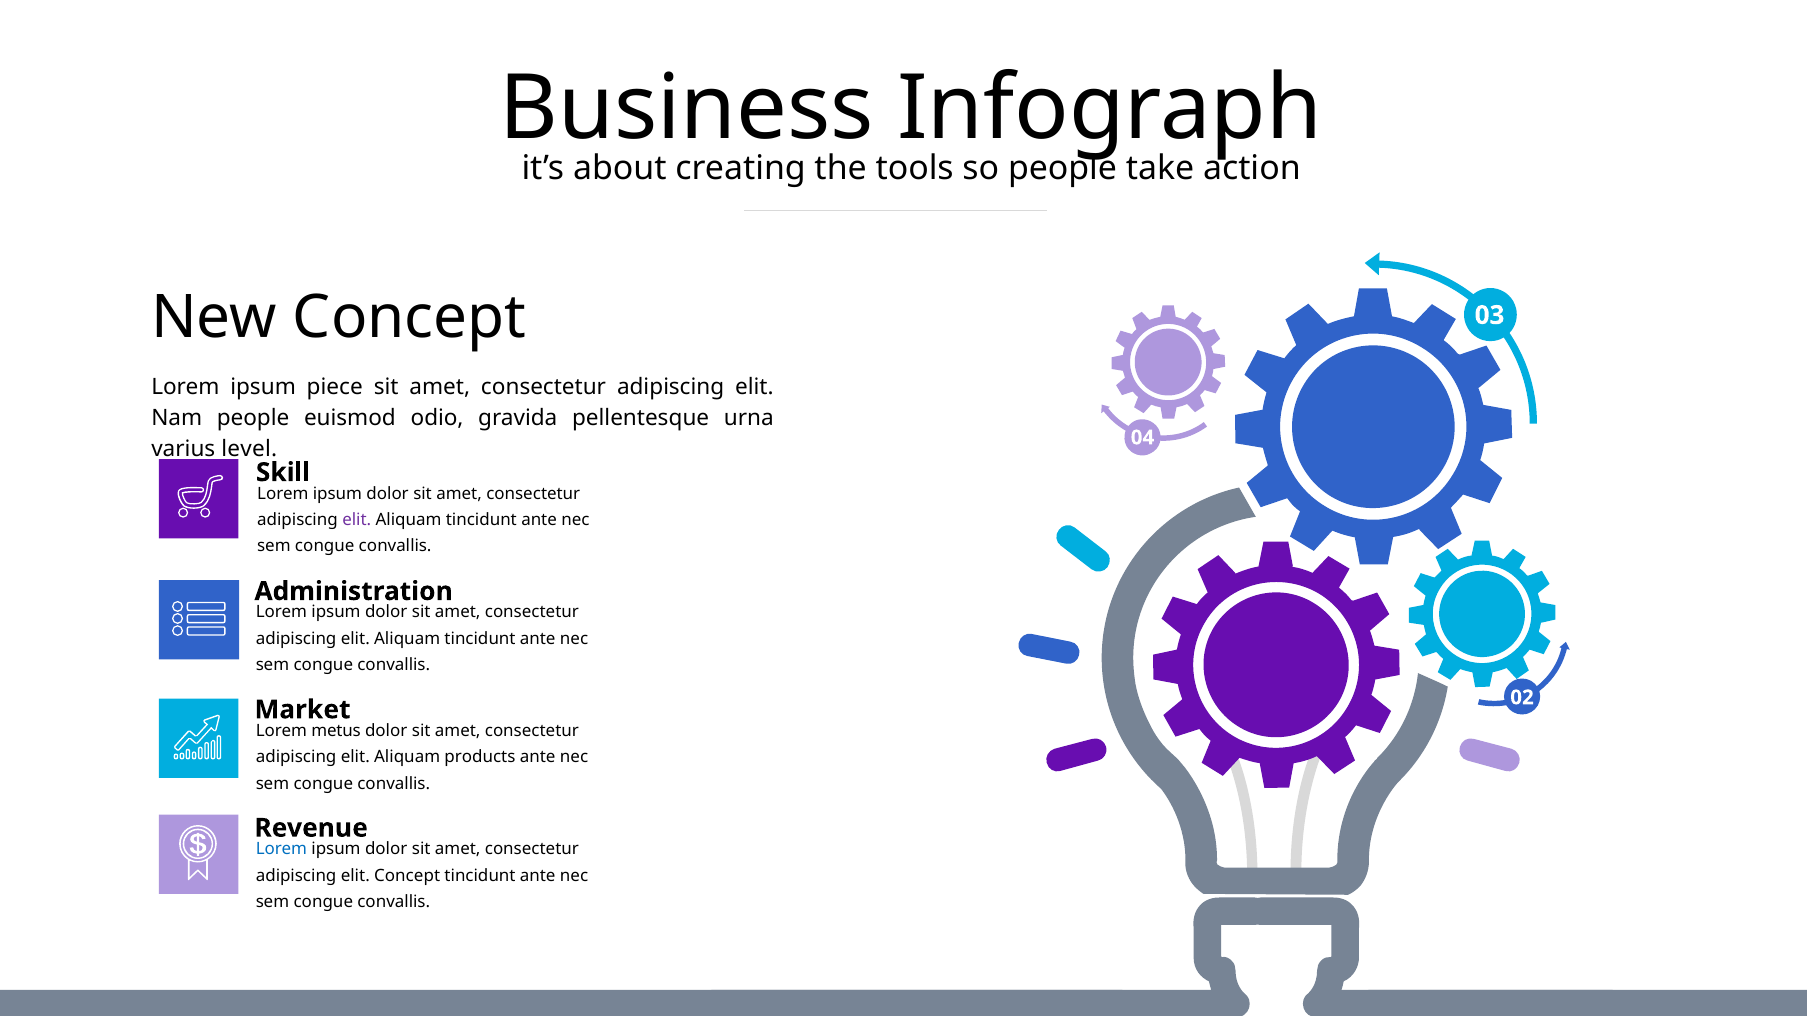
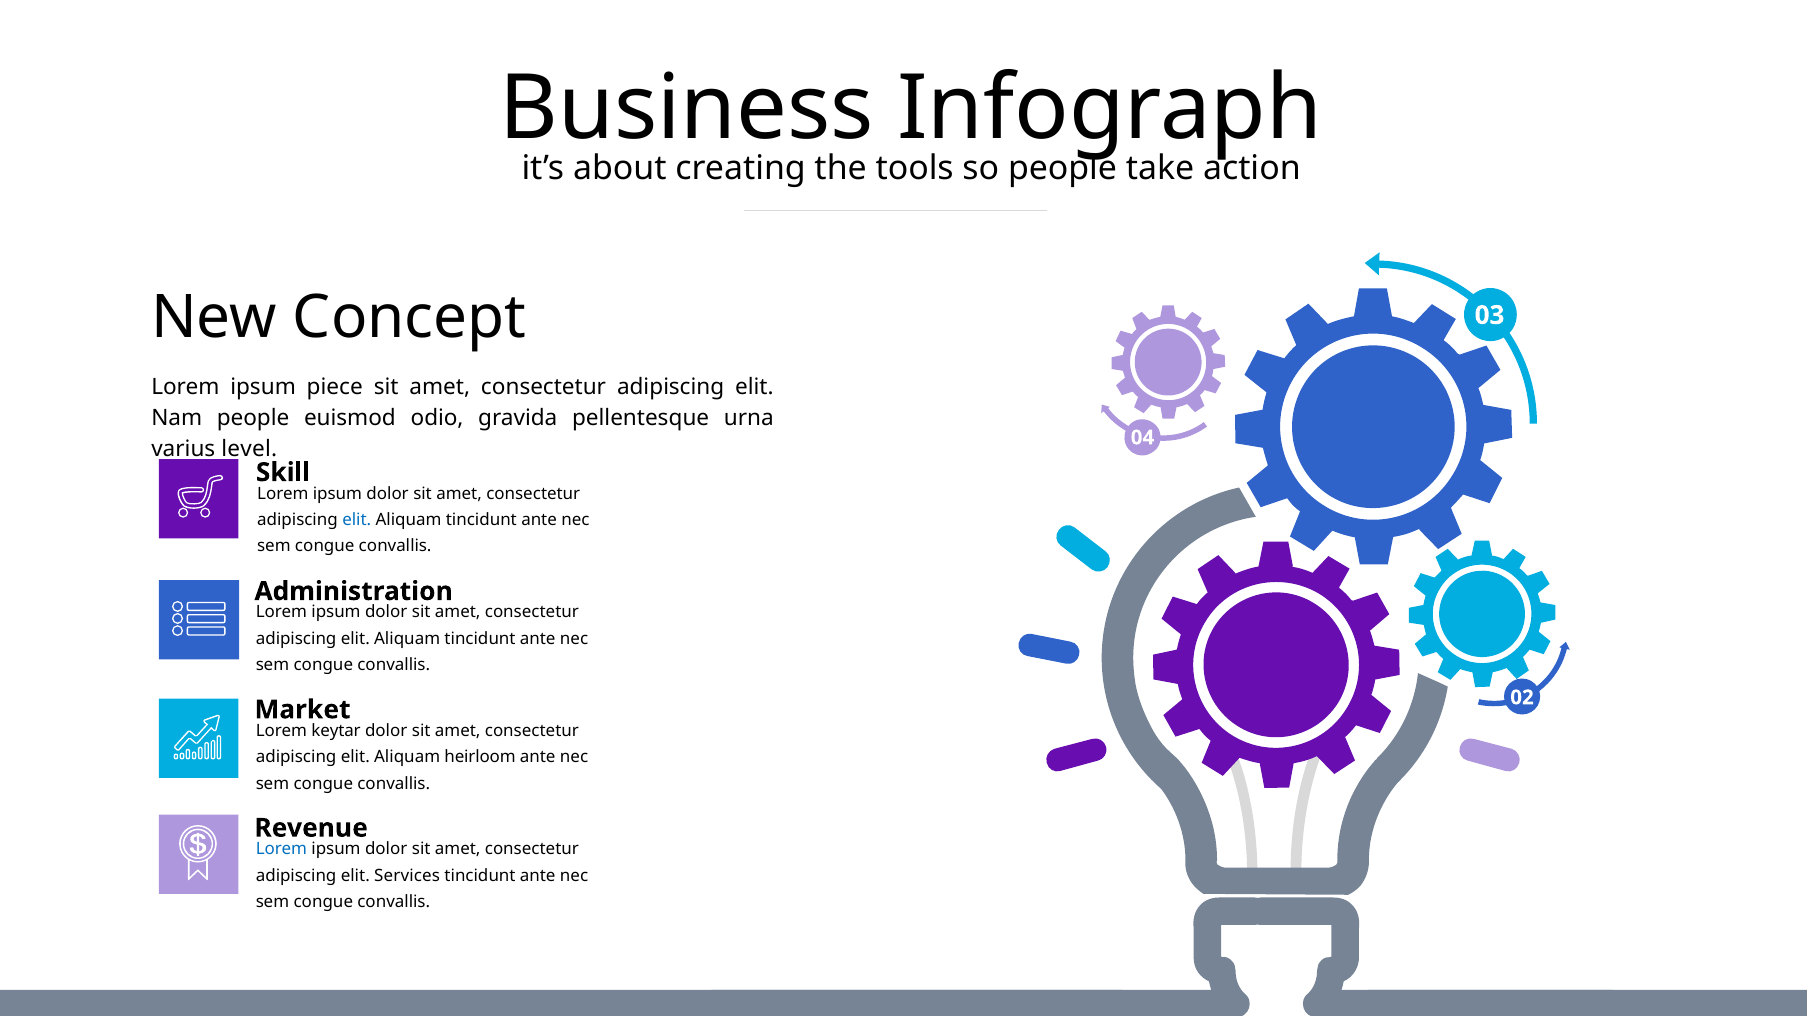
elit at (357, 520) colour: purple -> blue
metus: metus -> keytar
products: products -> heirloom
elit Concept: Concept -> Services
